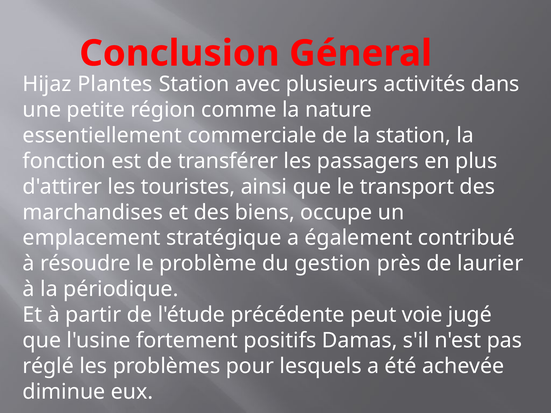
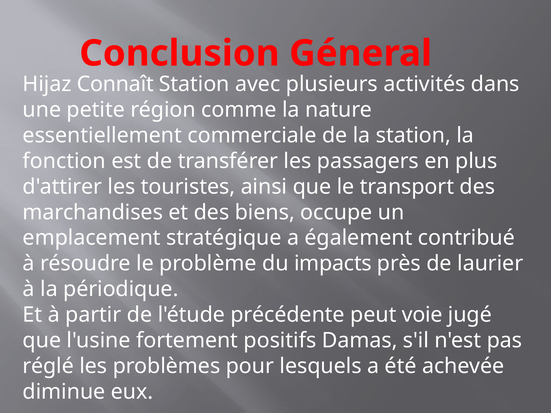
Plantes: Plantes -> Connaît
gestion: gestion -> impacts
